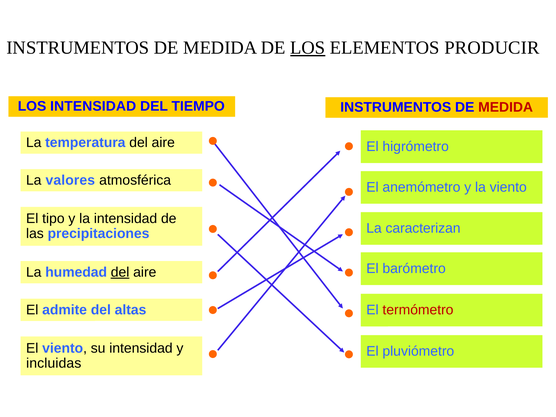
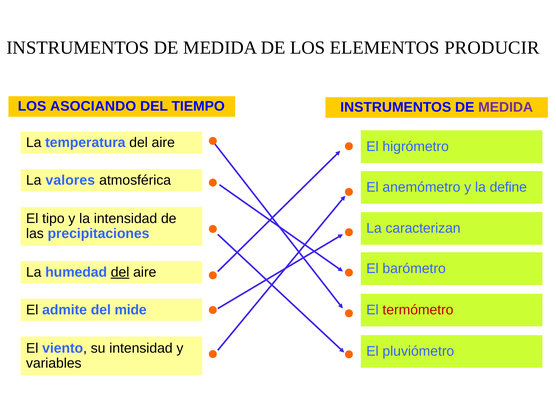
LOS at (308, 48) underline: present -> none
LOS INTENSIDAD: INTENSIDAD -> ASOCIANDO
MEDIDA at (506, 107) colour: red -> purple
la viento: viento -> define
altas: altas -> mide
incluidas: incluidas -> variables
